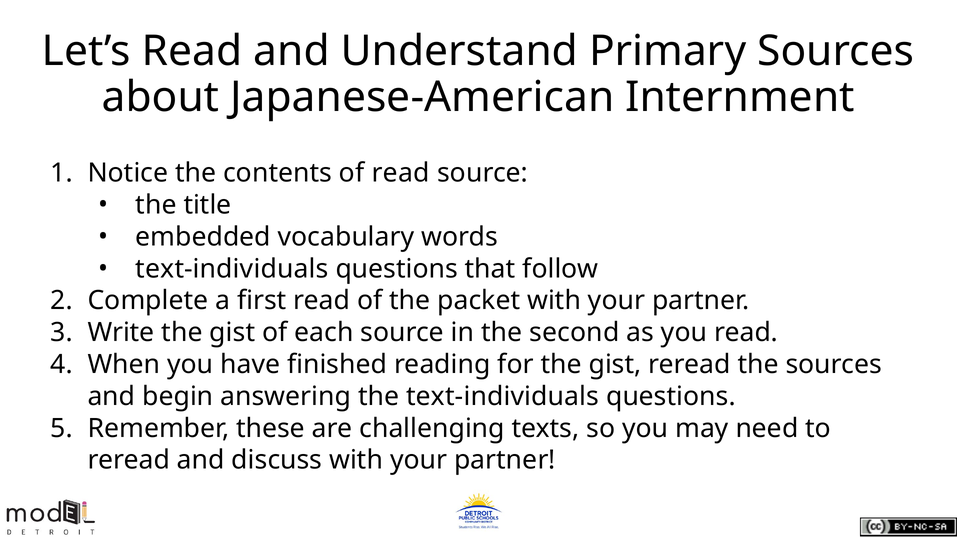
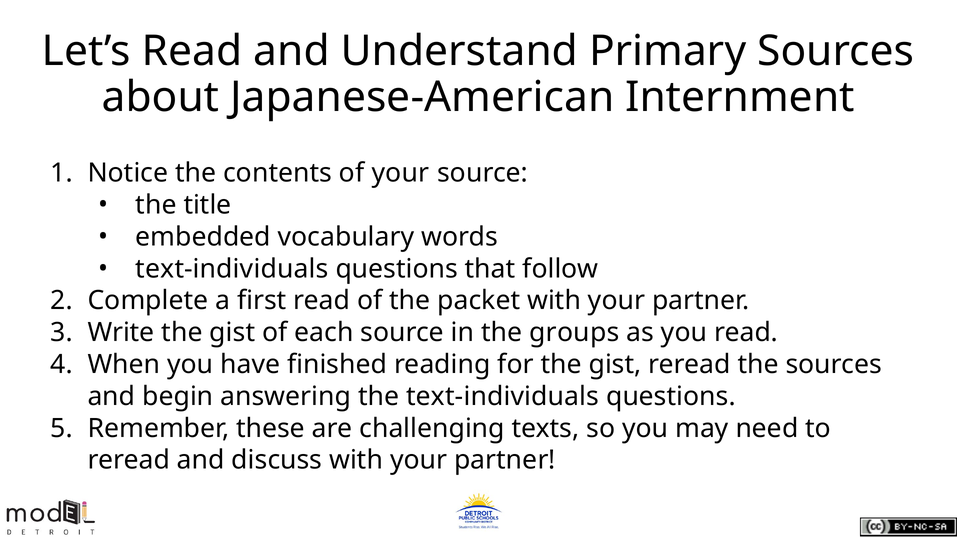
of read: read -> your
second: second -> groups
